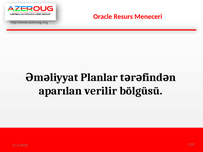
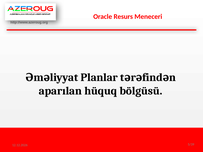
verilir: verilir -> hüquq
